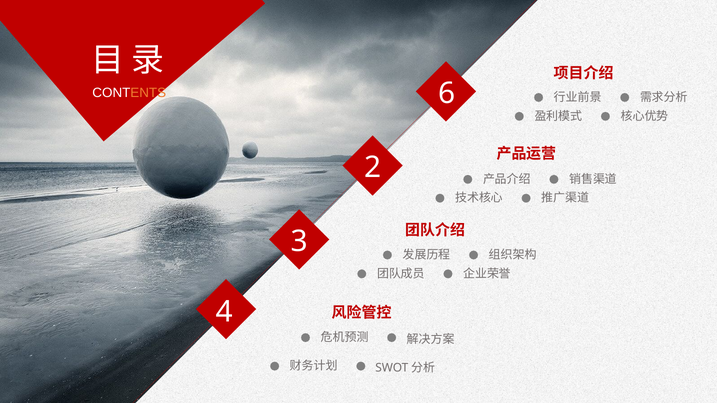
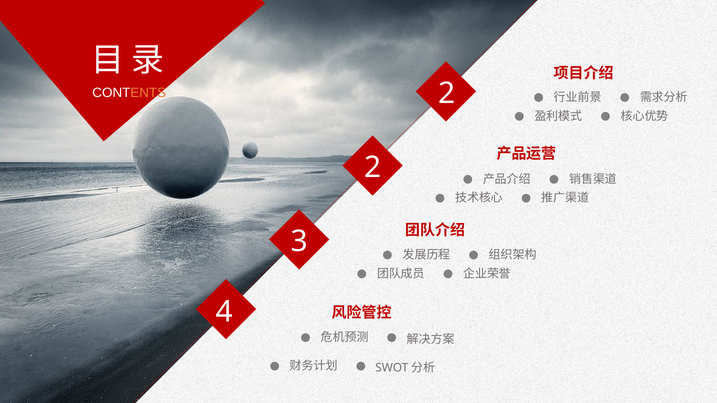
CONTENTS 6: 6 -> 2
